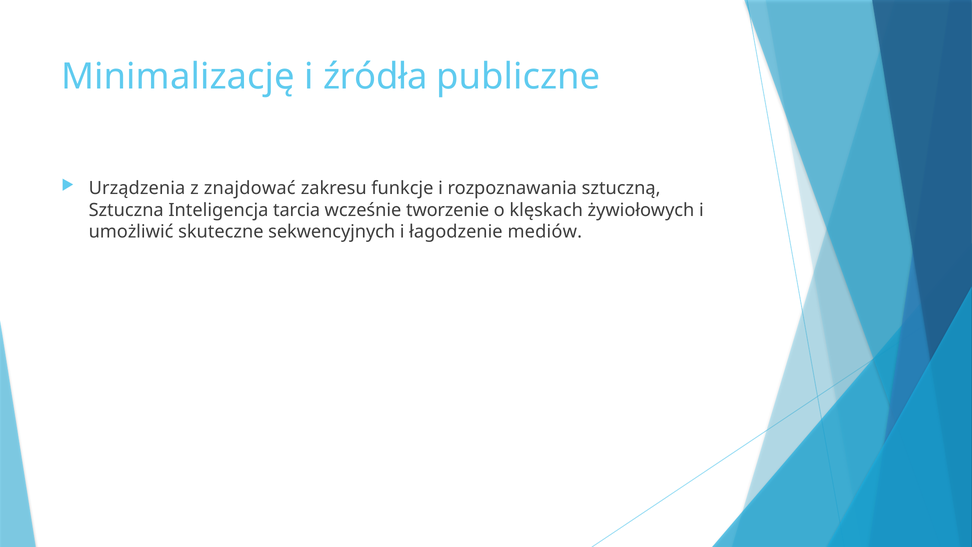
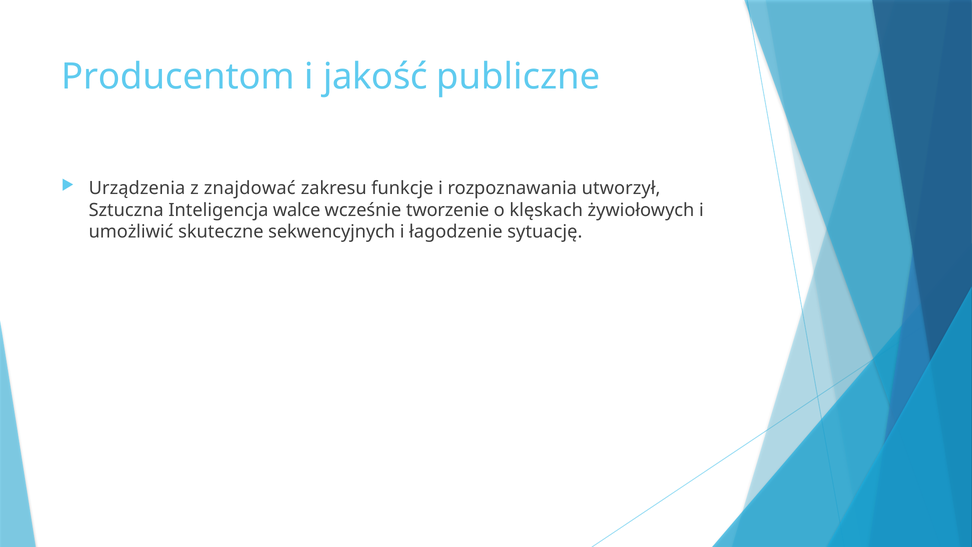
Minimalizację: Minimalizację -> Producentom
źródła: źródła -> jakość
sztuczną: sztuczną -> utworzył
tarcia: tarcia -> walce
mediów: mediów -> sytuację
